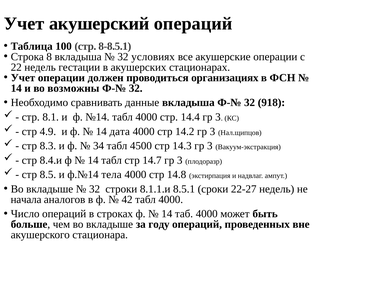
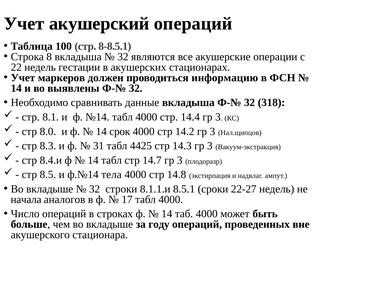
условиях: условиях -> являются
Учет операции: операции -> маркеров
организациях: организациях -> информацию
возможны: возможны -> выявлены
918: 918 -> 318
4.9: 4.9 -> 8.0
дата: дата -> срок
34: 34 -> 31
4500: 4500 -> 4425
42: 42 -> 17
